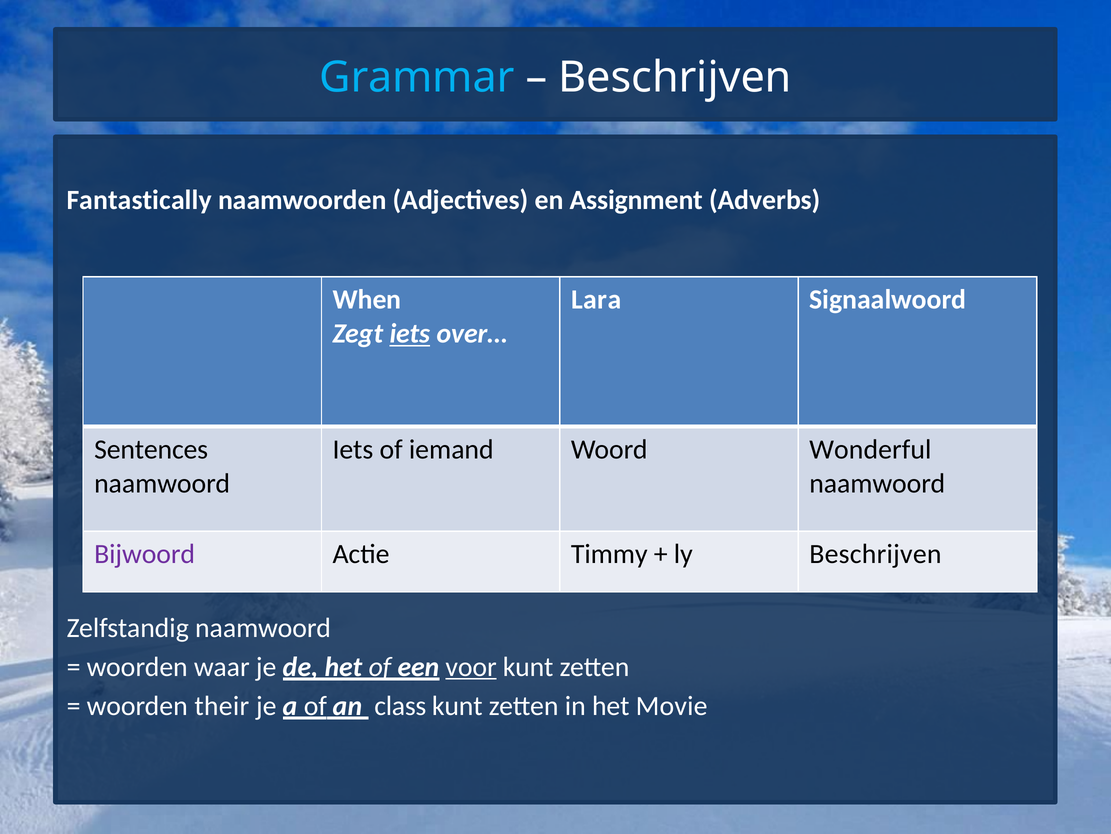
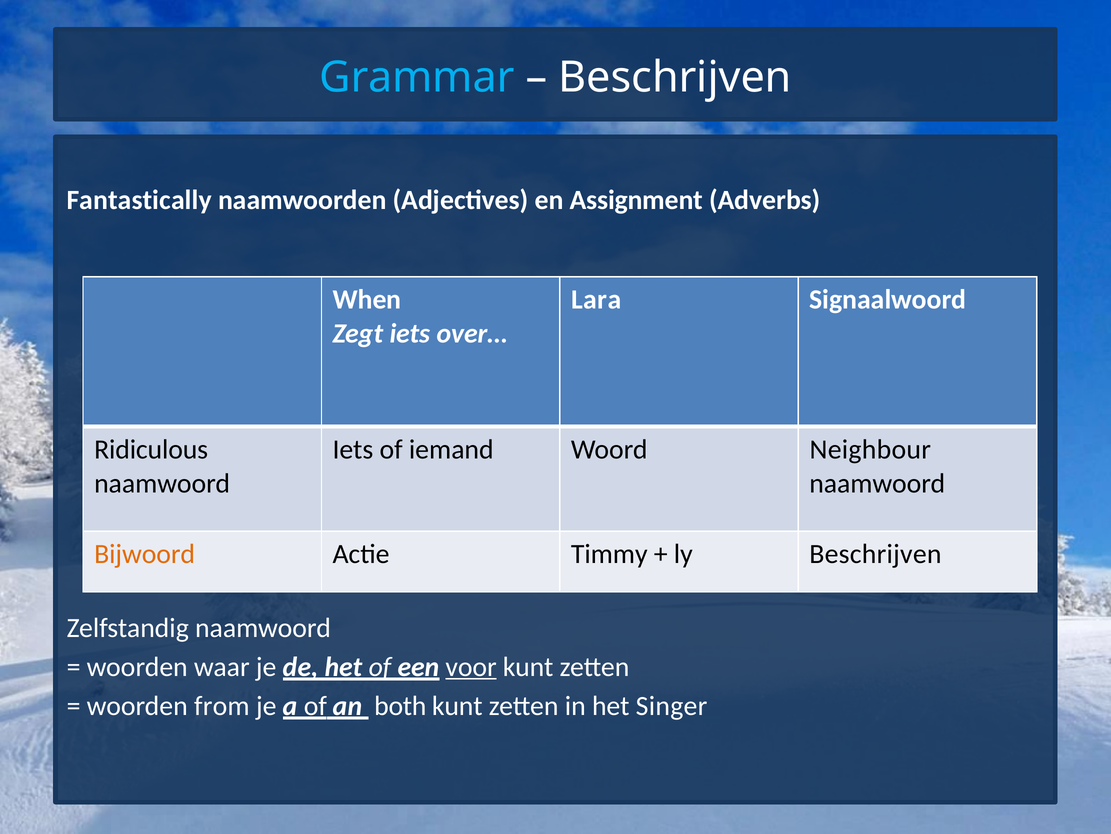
iets at (410, 333) underline: present -> none
Sentences: Sentences -> Ridiculous
Wonderful: Wonderful -> Neighbour
Bijwoord colour: purple -> orange
their: their -> from
class: class -> both
Movie: Movie -> Singer
